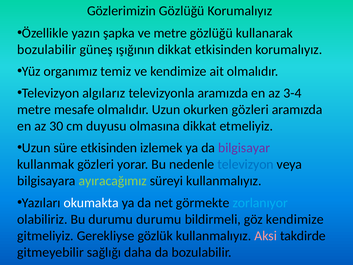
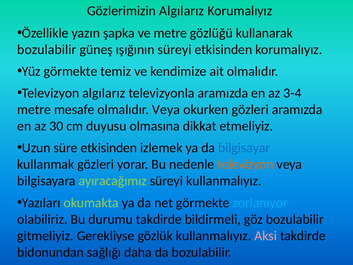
Gözlerimizin Gözlüğü: Gözlüğü -> Algılarız
ışığının dikkat: dikkat -> süreyi
Yüz organımız: organımız -> görmekte
olmalıdır Uzun: Uzun -> Veya
bilgisayar colour: purple -> blue
televizyon at (246, 164) colour: blue -> orange
okumakta colour: white -> light green
durumu durumu: durumu -> takdirde
göz kendimize: kendimize -> bozulabilir
gitmeyebilir: gitmeyebilir -> bidonundan
